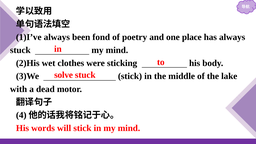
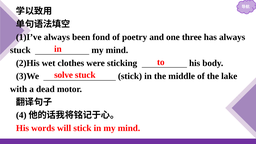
place: place -> three
